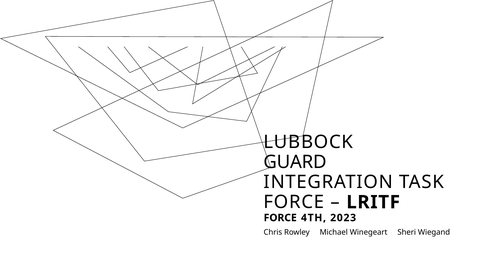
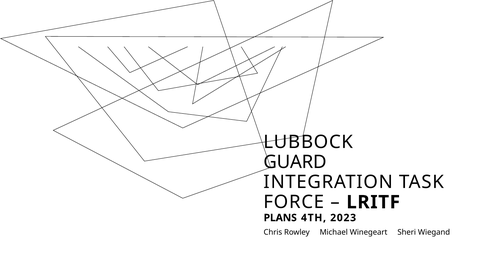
FORCE at (280, 218): FORCE -> PLANS
